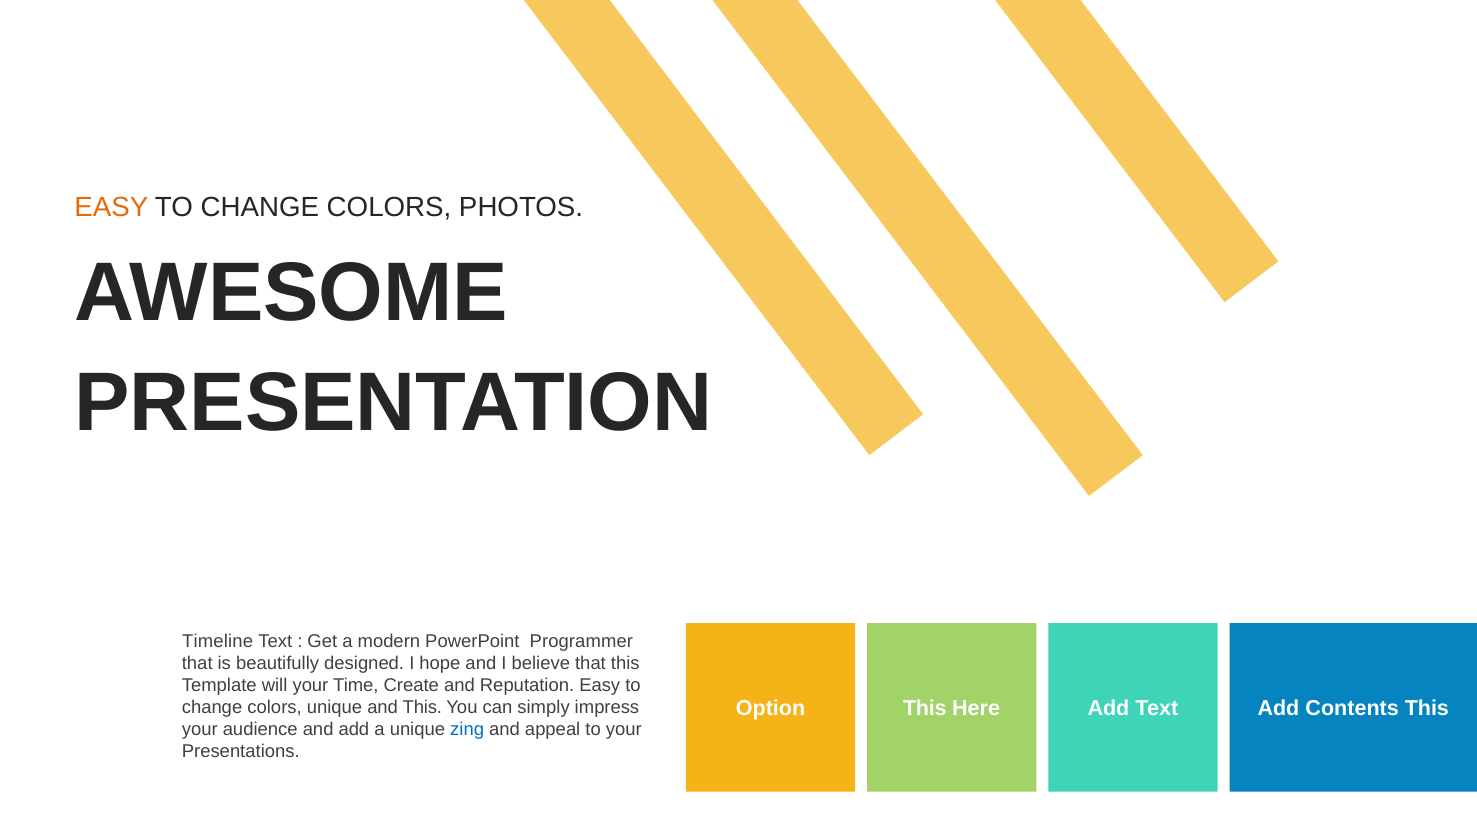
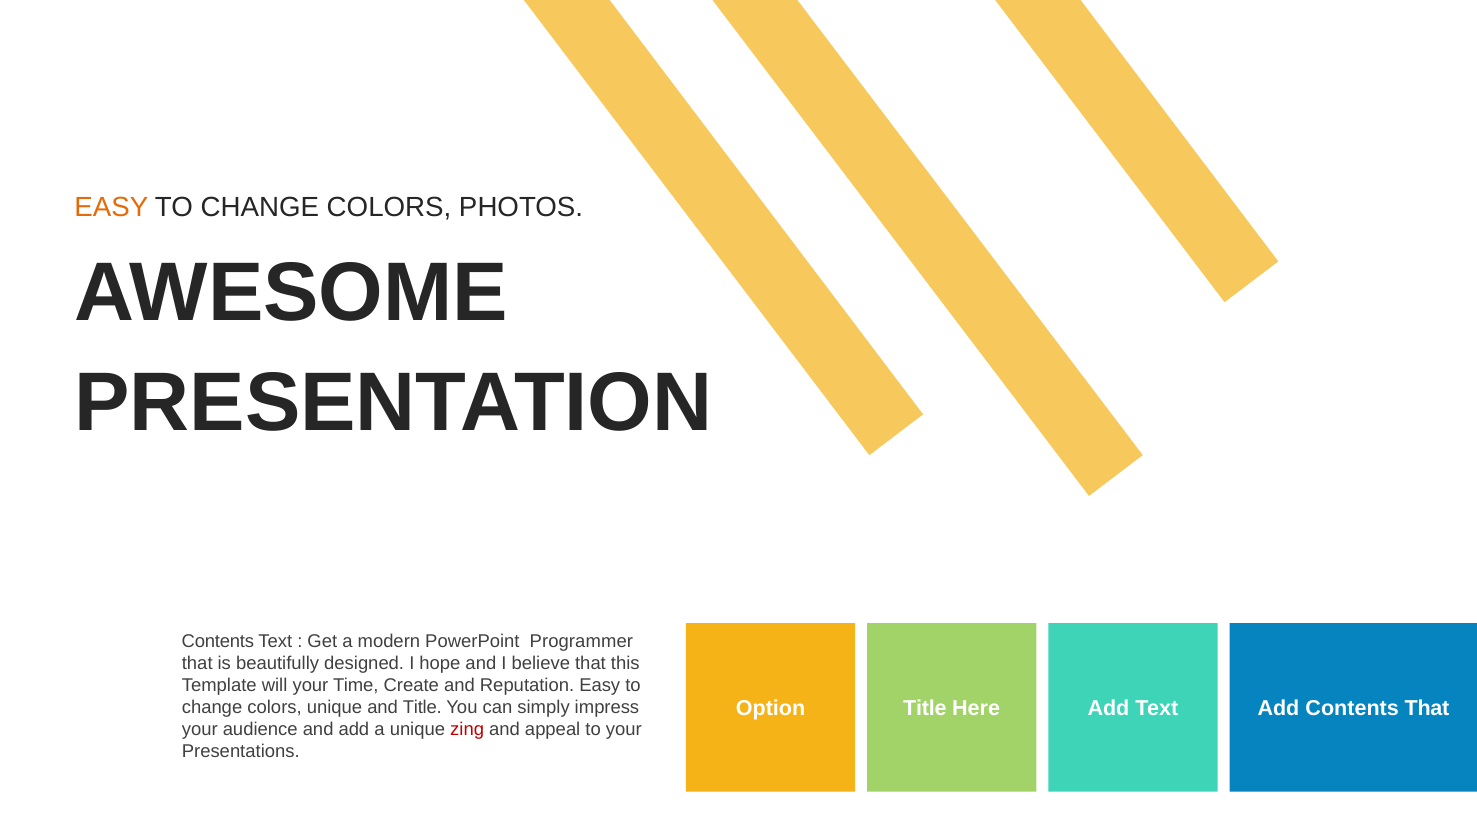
Timeline at (218, 641): Timeline -> Contents
Option This: This -> Title
Contents This: This -> That
and This: This -> Title
zing colour: blue -> red
